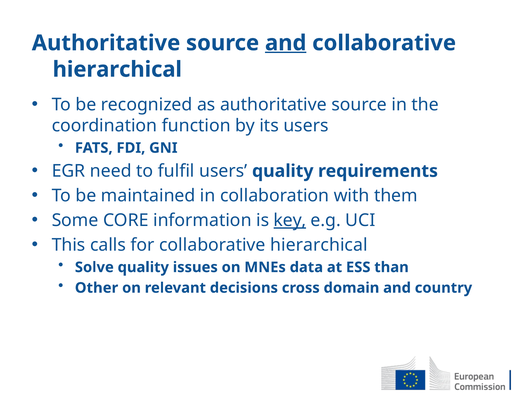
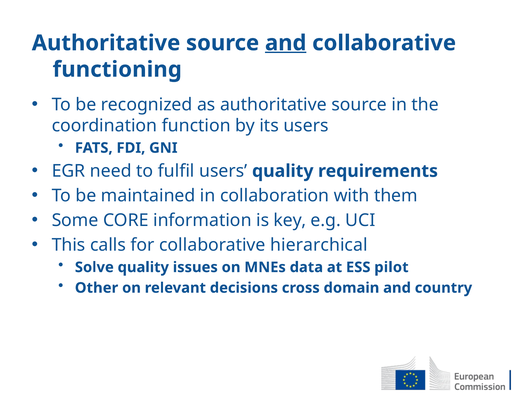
hierarchical at (117, 70): hierarchical -> functioning
key underline: present -> none
than: than -> pilot
